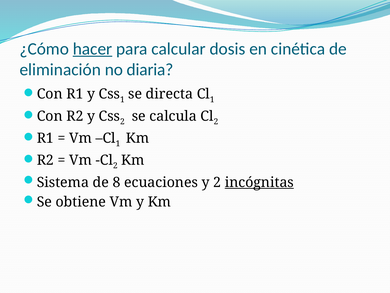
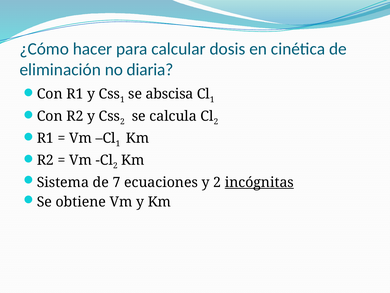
hacer underline: present -> none
directa: directa -> abscisa
8: 8 -> 7
